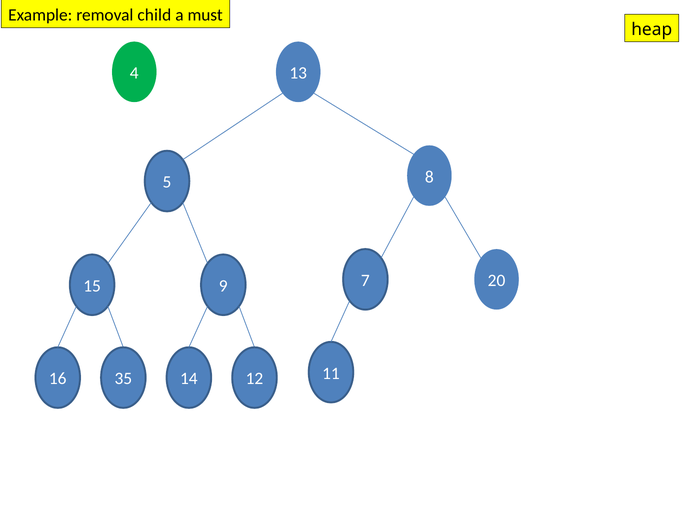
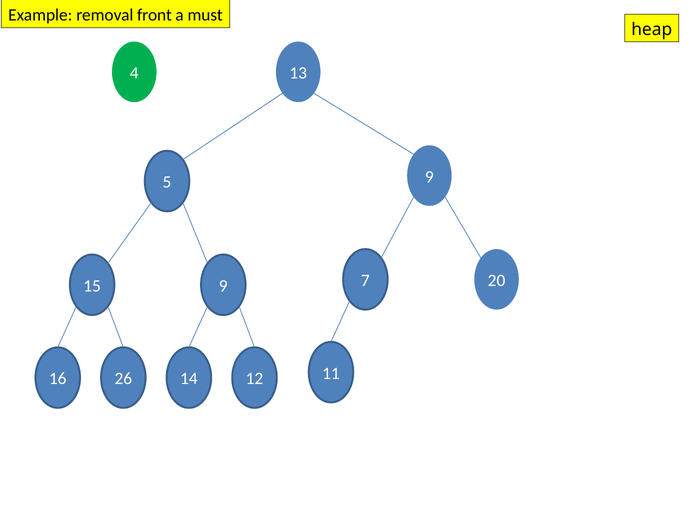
child: child -> front
5 8: 8 -> 9
35: 35 -> 26
